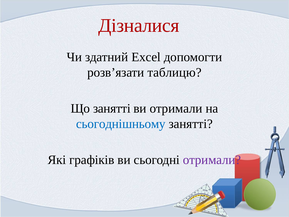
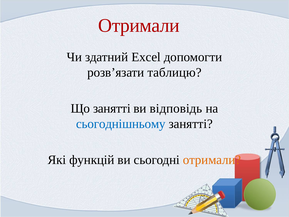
Дізналися at (139, 25): Дізналися -> Отримали
ви отримали: отримали -> відповідь
графіків: графіків -> функцій
отримали at (212, 160) colour: purple -> orange
